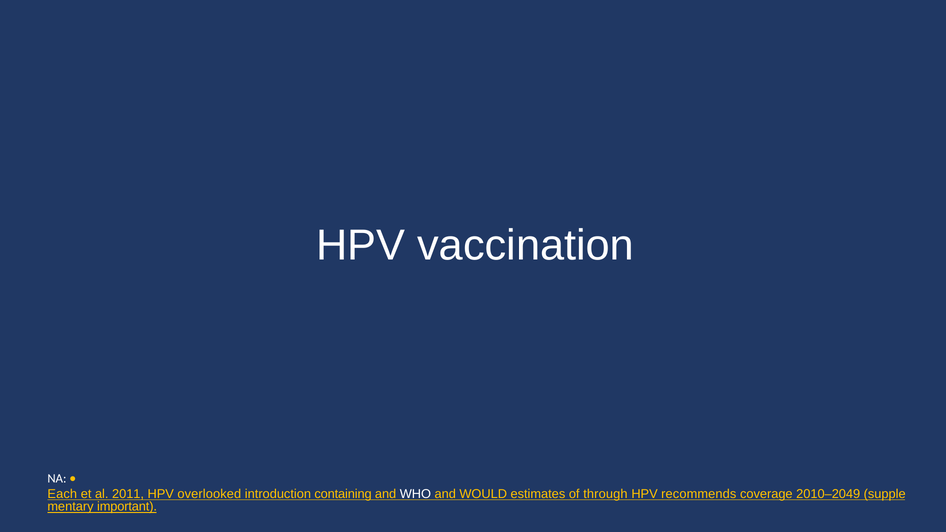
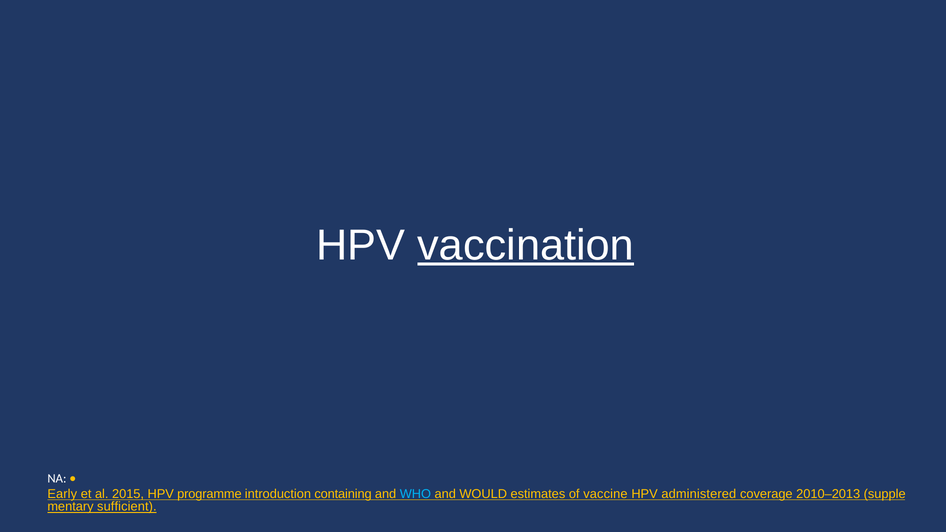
vaccination underline: none -> present
Each: Each -> Early
2011: 2011 -> 2015
overlooked: overlooked -> programme
WHO colour: white -> light blue
through: through -> vaccine
recommends: recommends -> administered
2010–2049: 2010–2049 -> 2010–2013
important: important -> sufficient
